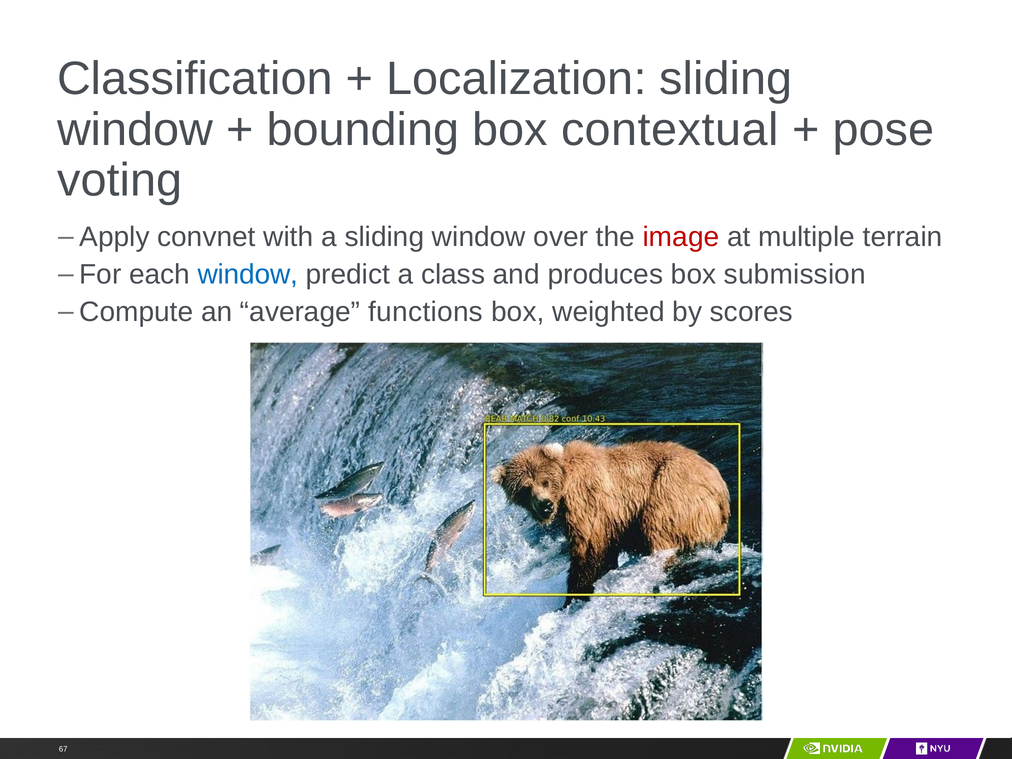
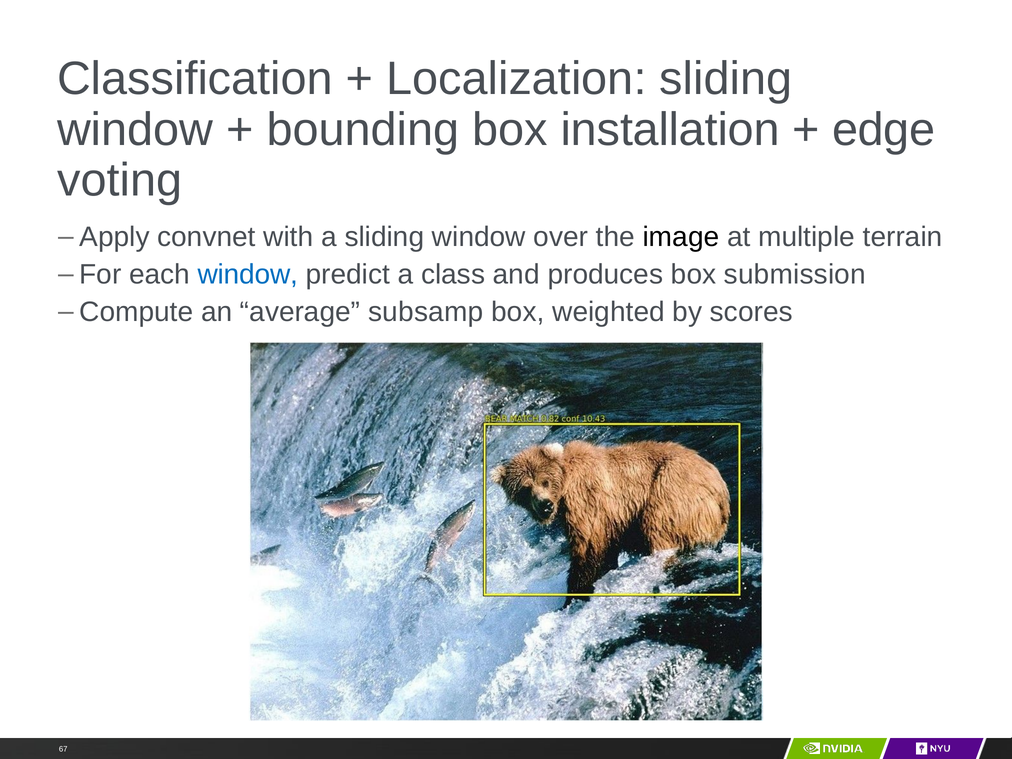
contextual: contextual -> installation
pose: pose -> edge
image colour: red -> black
functions: functions -> subsamp
